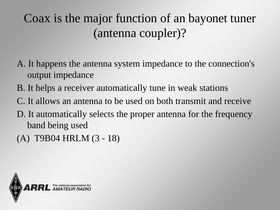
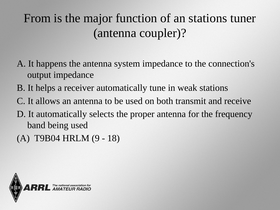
Coax: Coax -> From
an bayonet: bayonet -> stations
3: 3 -> 9
